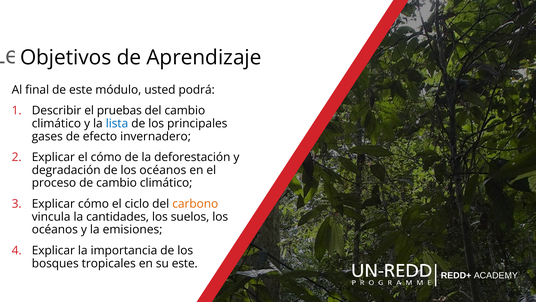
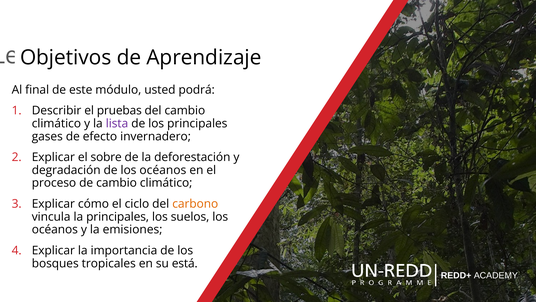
lista colour: blue -> purple
el cómo: cómo -> sobre
la cantidades: cantidades -> principales
su este: este -> está
